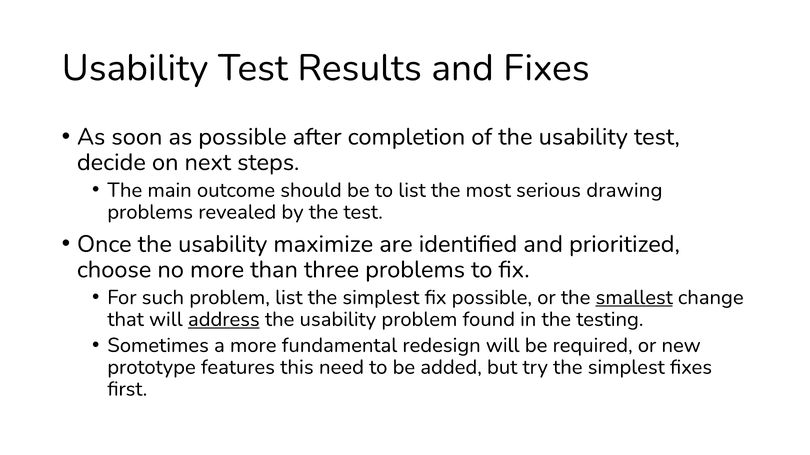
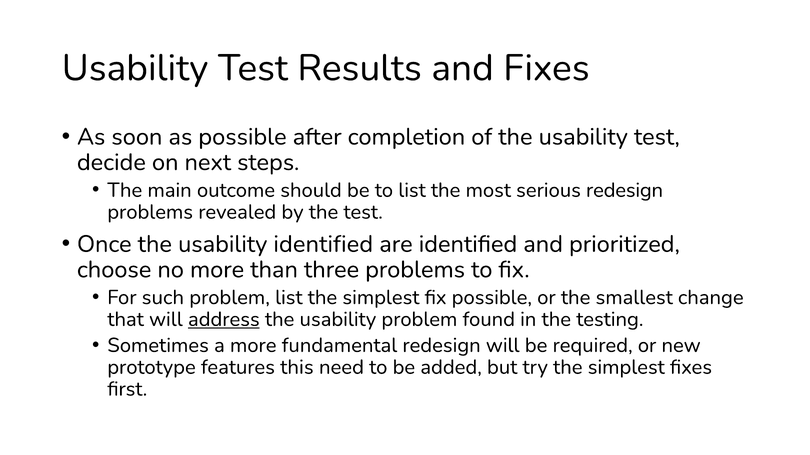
serious drawing: drawing -> redesign
usability maximize: maximize -> identified
smallest underline: present -> none
